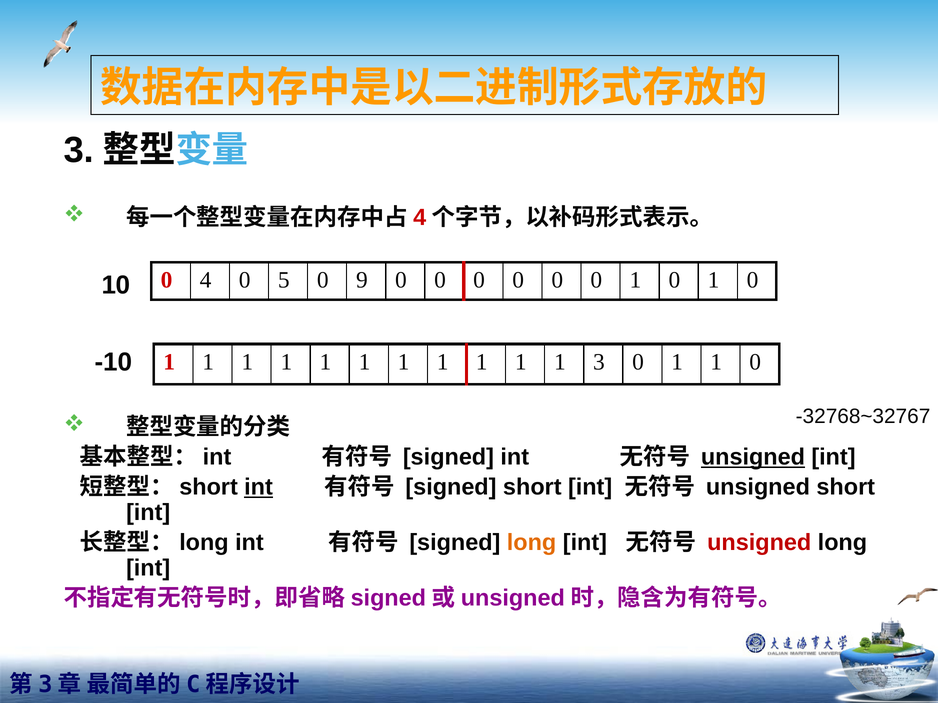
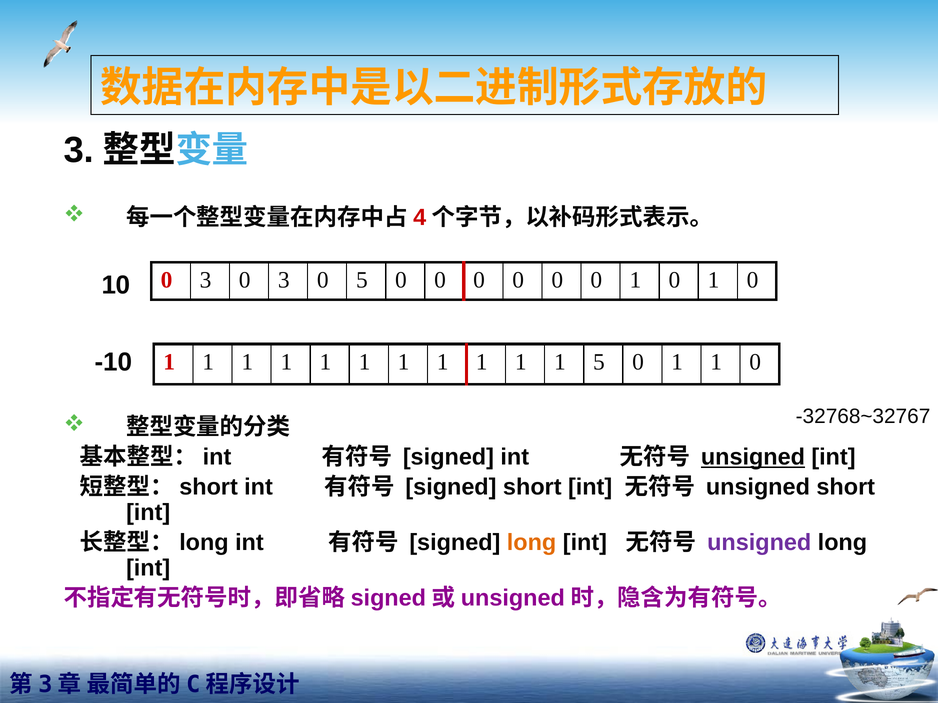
4 at (206, 280): 4 -> 3
5 at (284, 280): 5 -> 3
0 9: 9 -> 5
1 3: 3 -> 5
int at (259, 488) underline: present -> none
unsigned at (759, 543) colour: red -> purple
